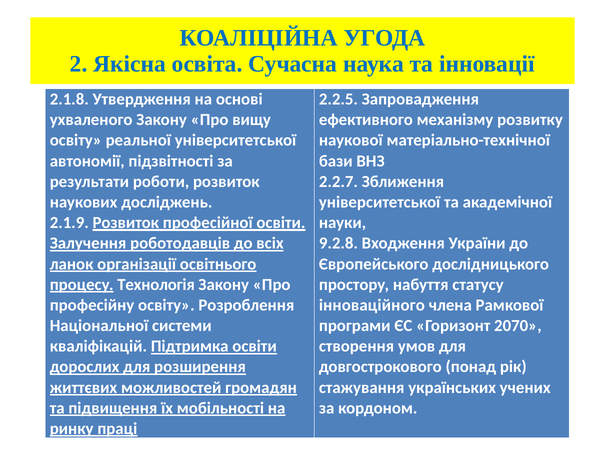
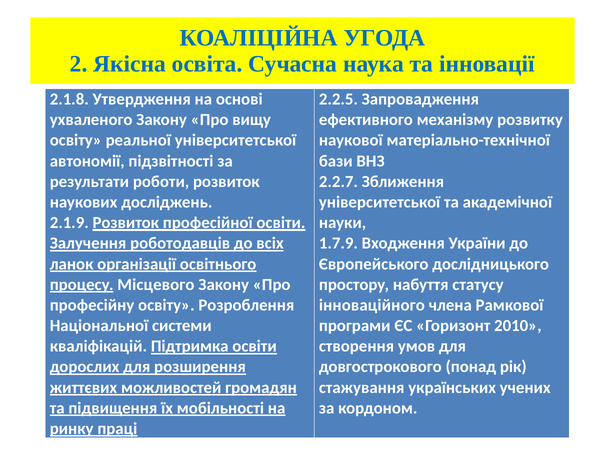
9.2.8: 9.2.8 -> 1.7.9
Технологія: Технологія -> Місцевого
2070: 2070 -> 2010
